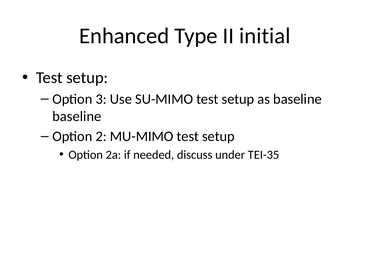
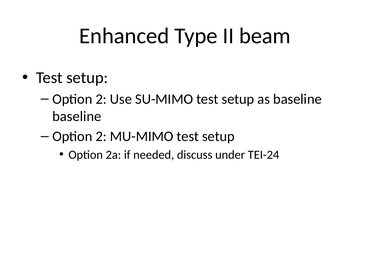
initial: initial -> beam
3 at (101, 99): 3 -> 2
TEI-35: TEI-35 -> TEI-24
